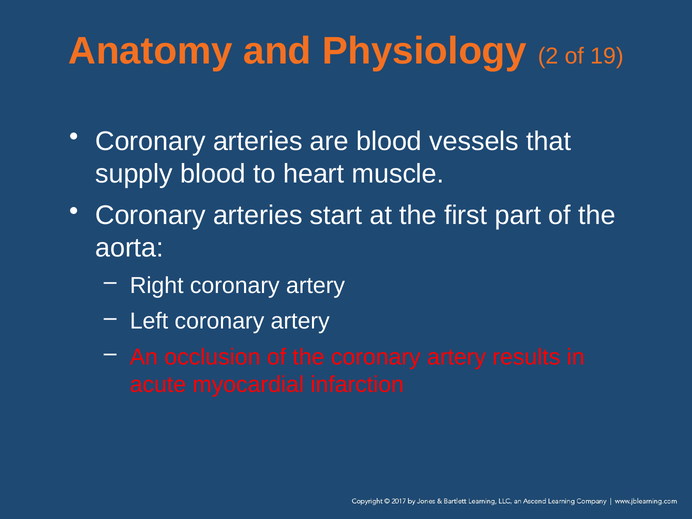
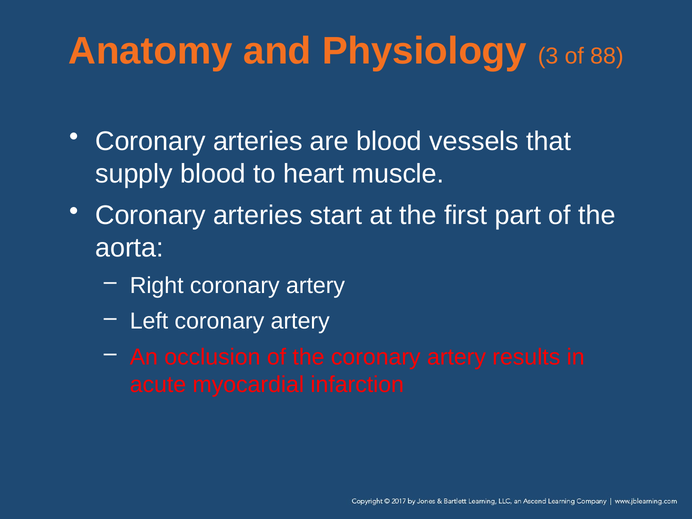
2: 2 -> 3
19: 19 -> 88
